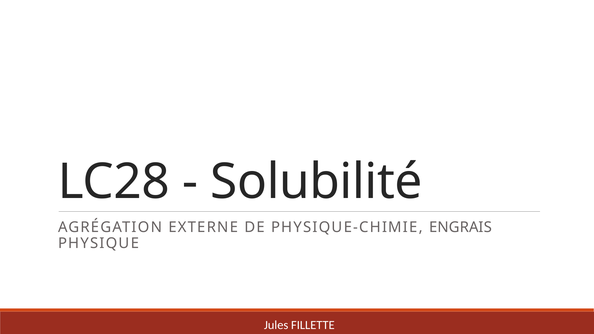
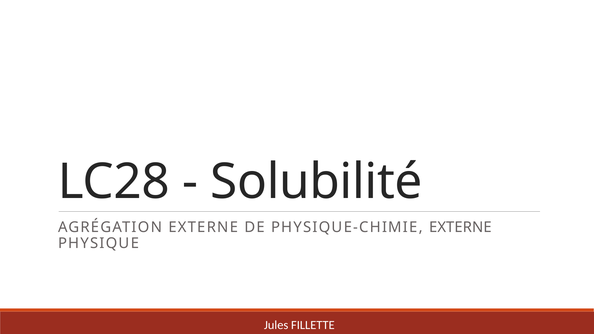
PHYSIQUE-CHIMIE ENGRAIS: ENGRAIS -> EXTERNE
